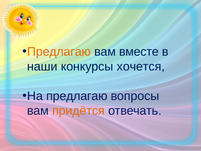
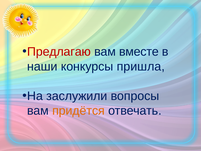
Предлагаю at (59, 52) colour: orange -> red
хочется: хочется -> пришла
На предлагаю: предлагаю -> заслужили
